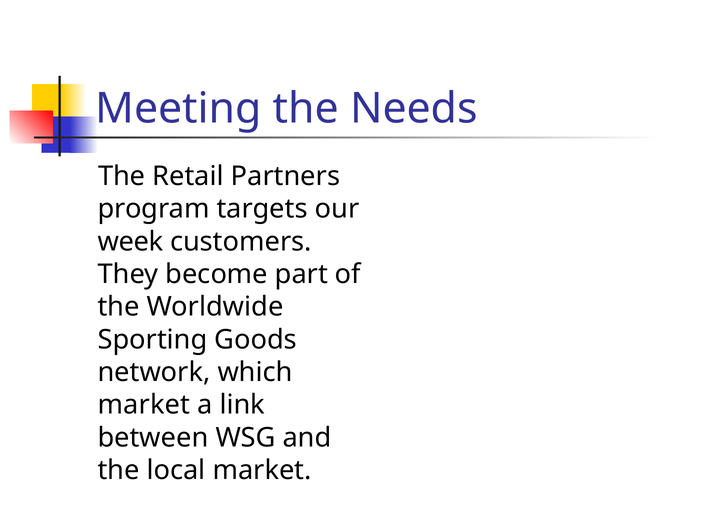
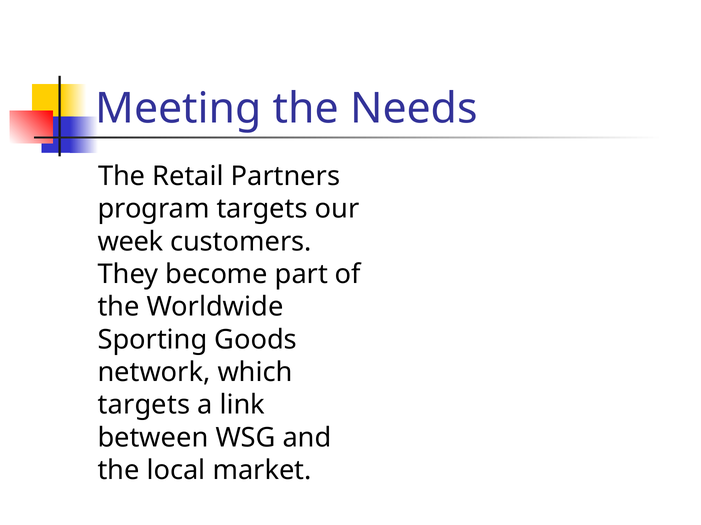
market at (144, 406): market -> targets
